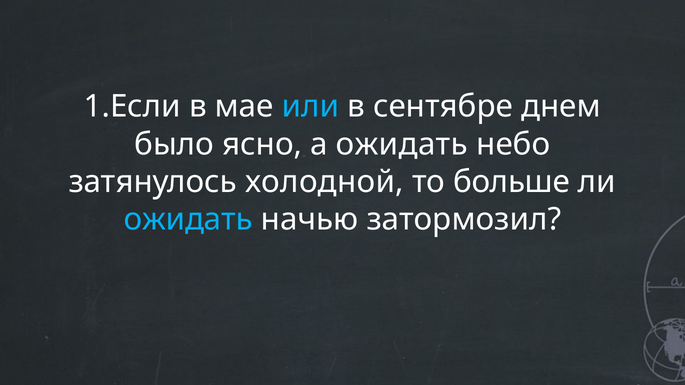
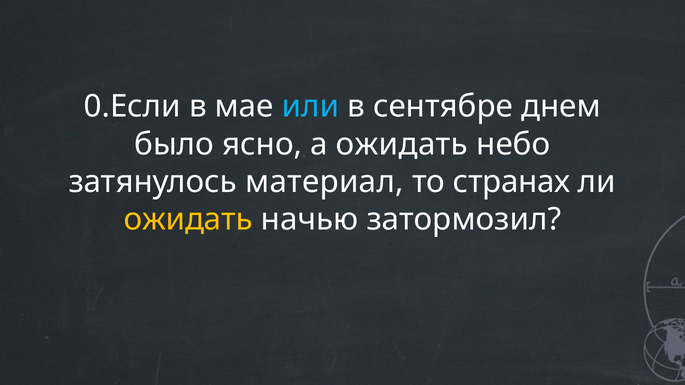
1.Если: 1.Если -> 0.Если
холодной: холодной -> материал
больше: больше -> странах
ожидать at (188, 220) colour: light blue -> yellow
